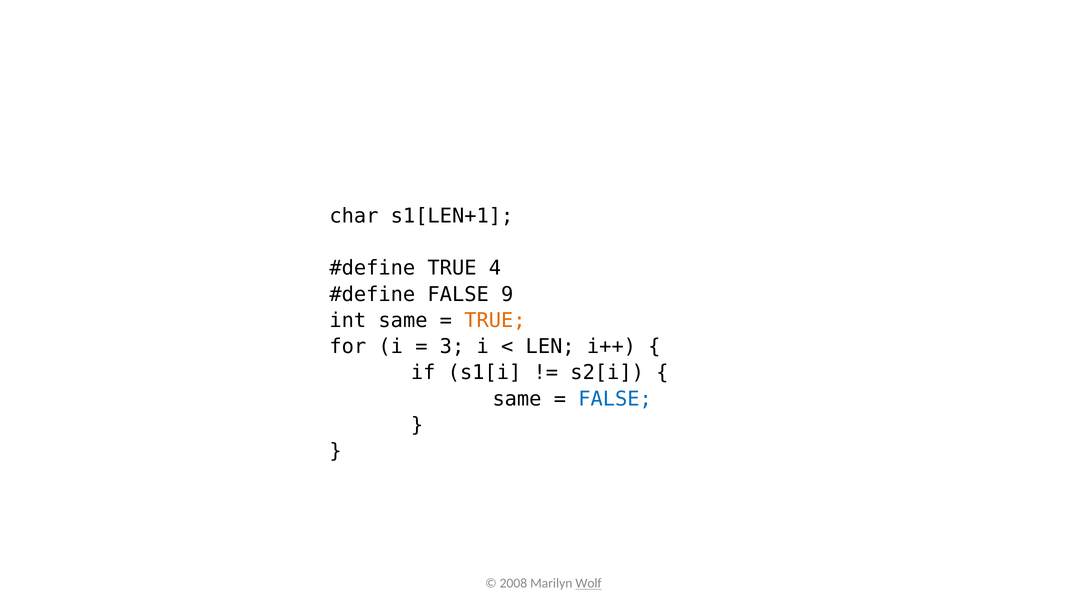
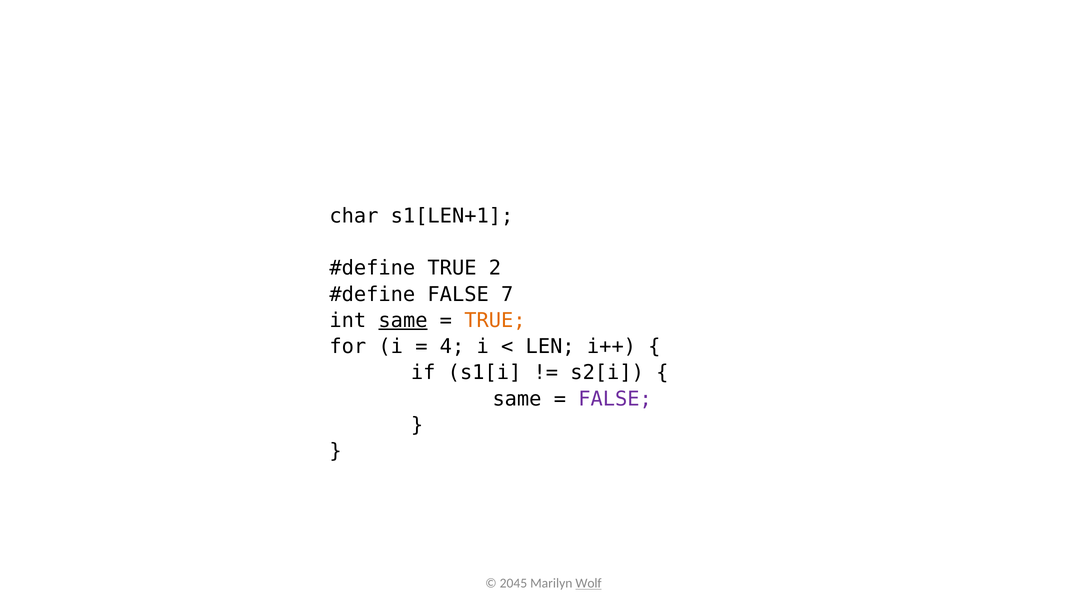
4: 4 -> 2
9: 9 -> 7
same at (403, 321) underline: none -> present
3: 3 -> 4
FALSE at (615, 399) colour: blue -> purple
2008: 2008 -> 2045
